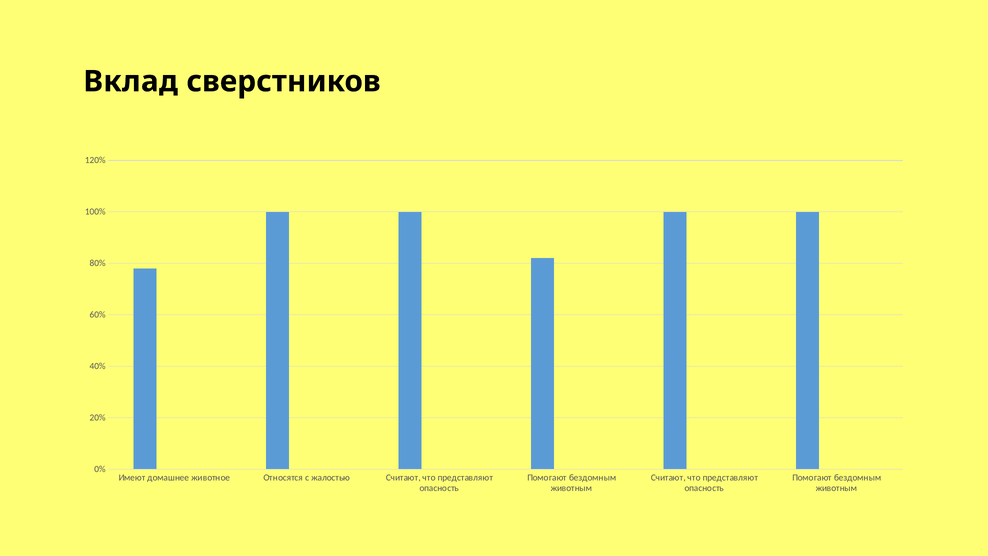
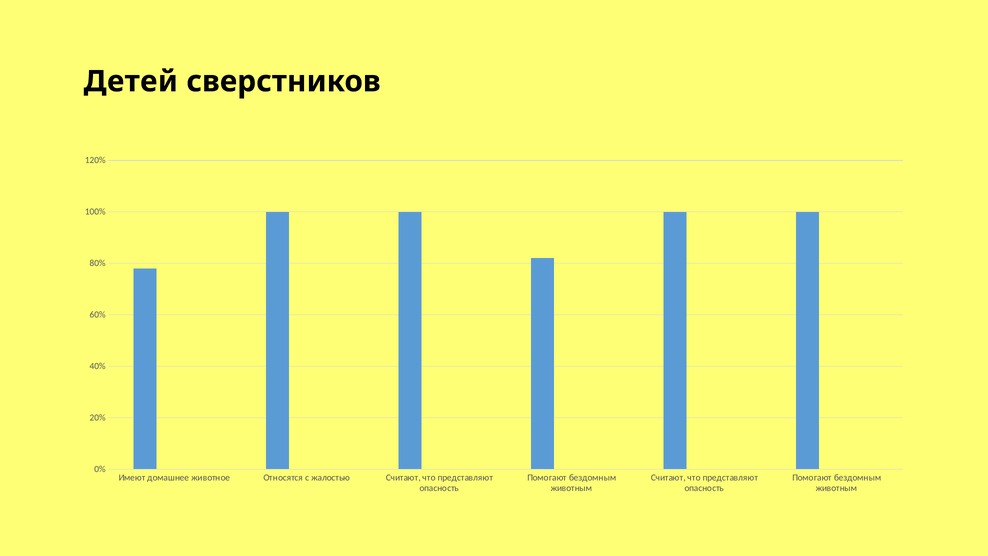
Вклад: Вклад -> Детей
